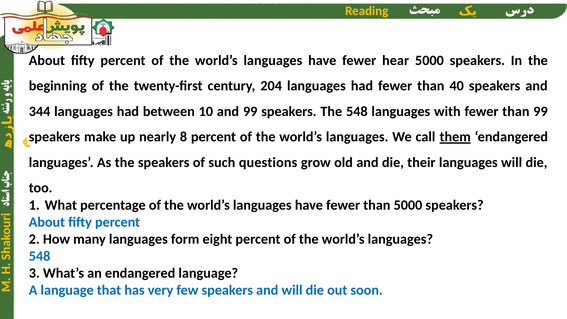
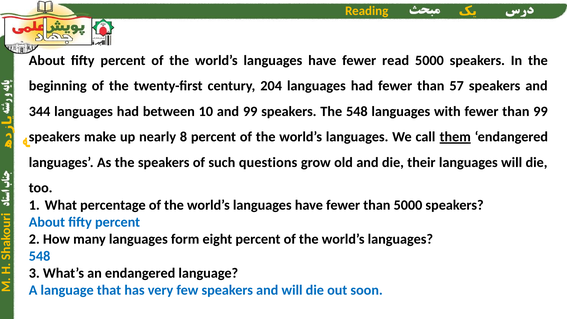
hear: hear -> read
40: 40 -> 57
